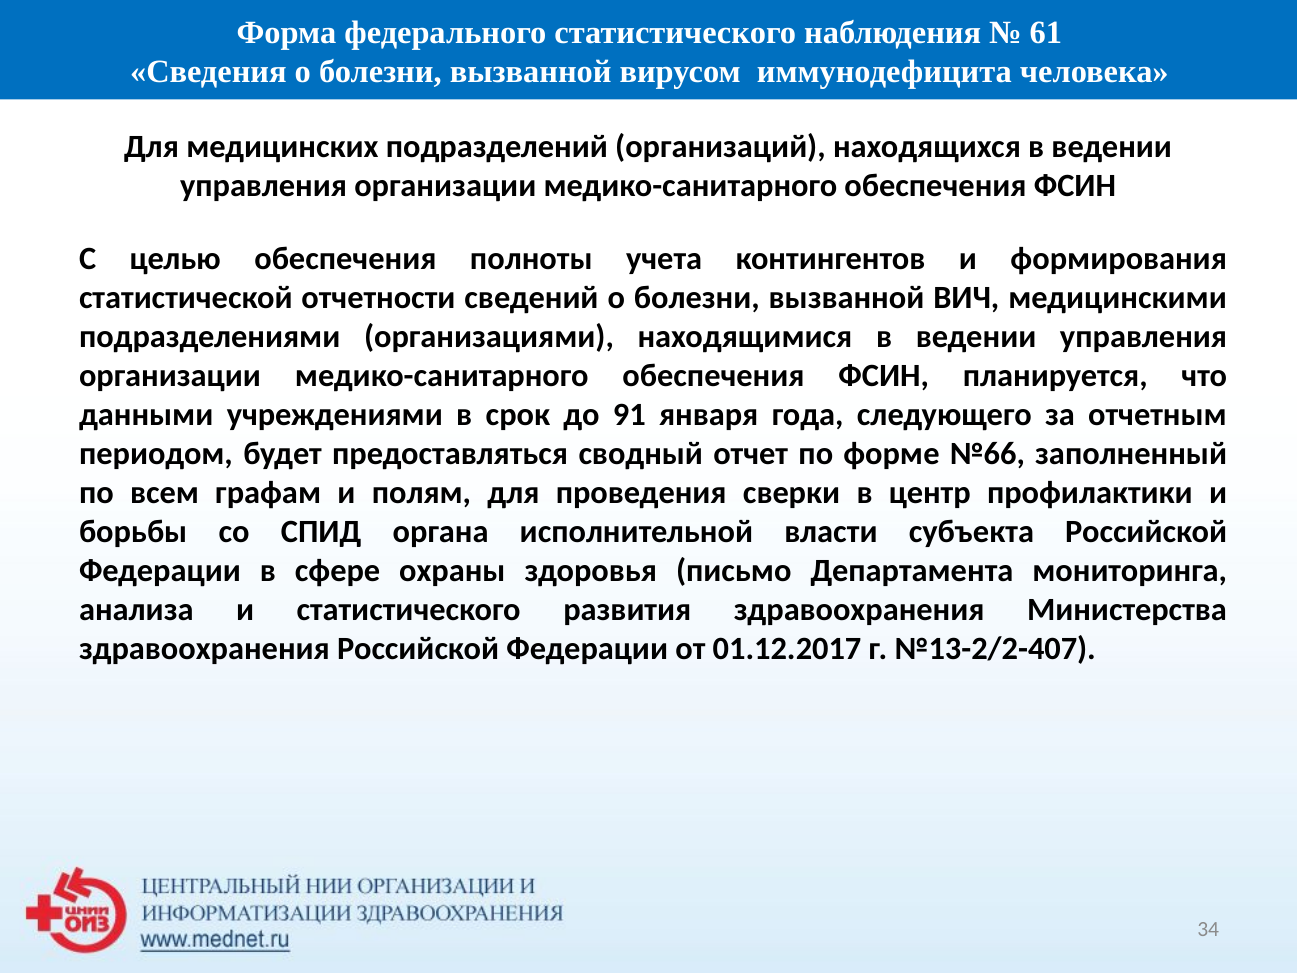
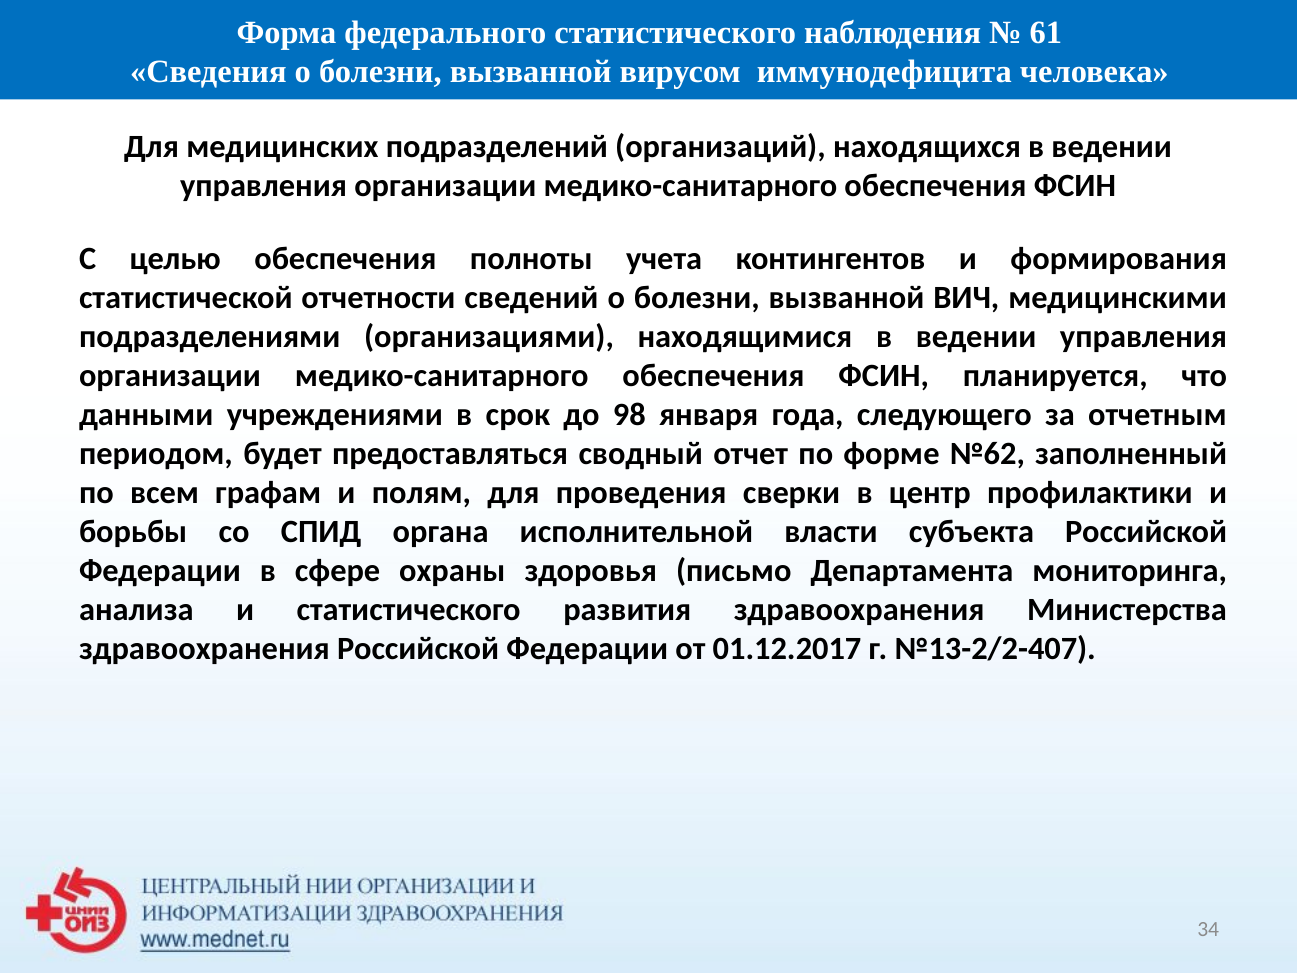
91: 91 -> 98
№66: №66 -> №62
